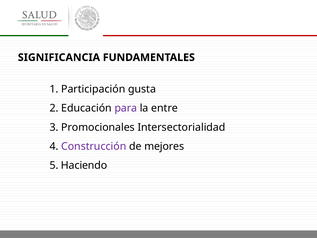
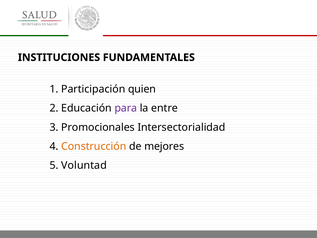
SIGNIFICANCIA: SIGNIFICANCIA -> INSTITUCIONES
gusta: gusta -> quien
Construcción colour: purple -> orange
Haciendo: Haciendo -> Voluntad
